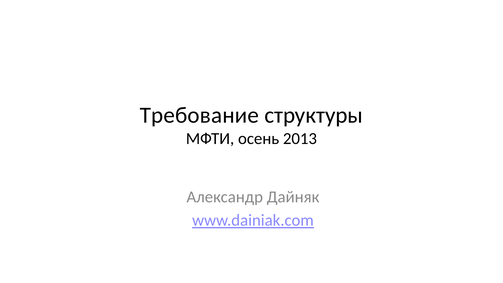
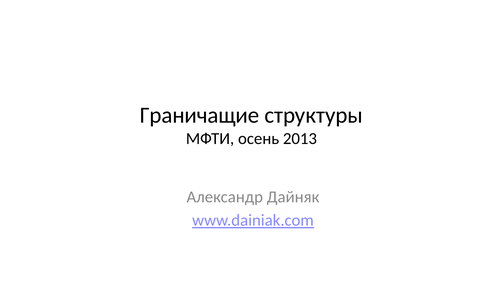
Требование: Требование -> Граничащие
